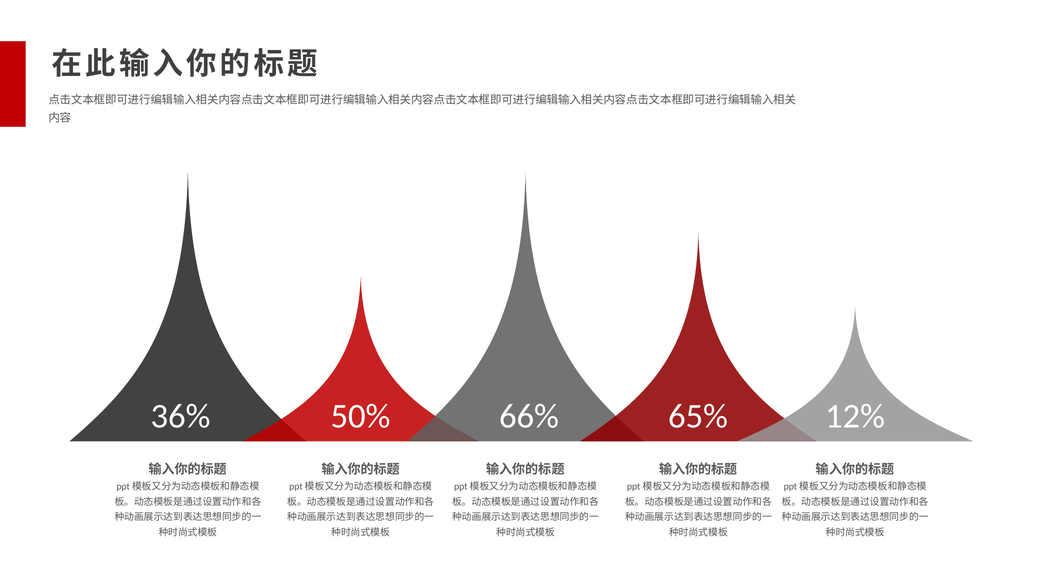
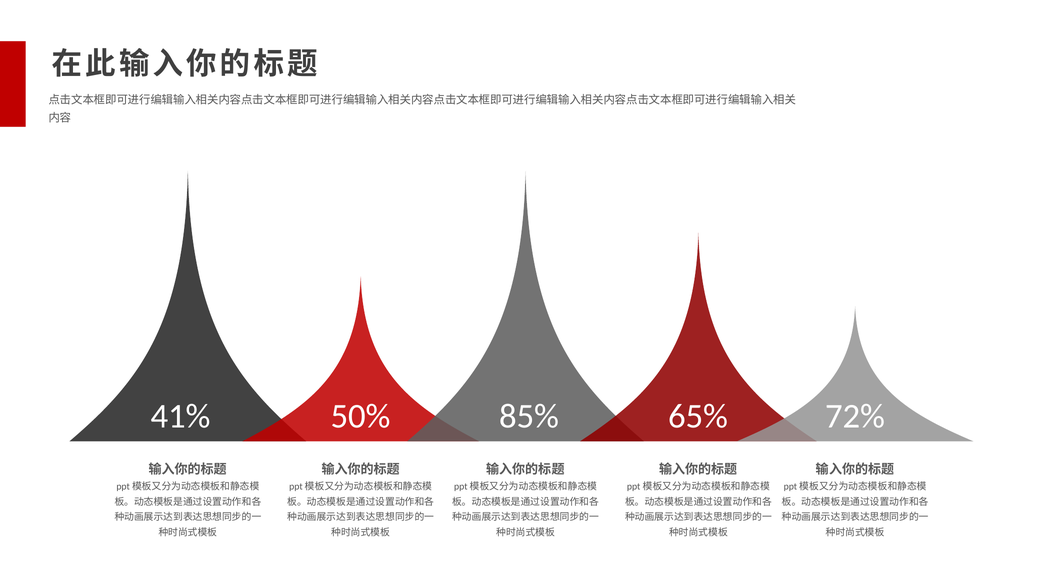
36%: 36% -> 41%
66%: 66% -> 85%
12%: 12% -> 72%
